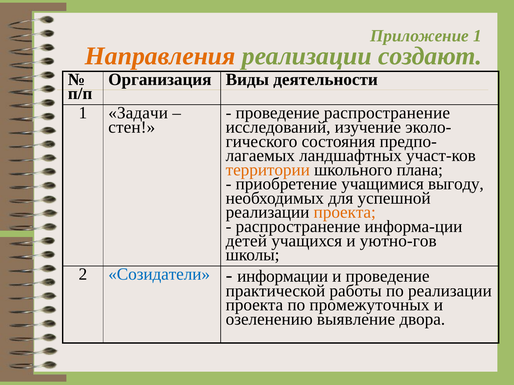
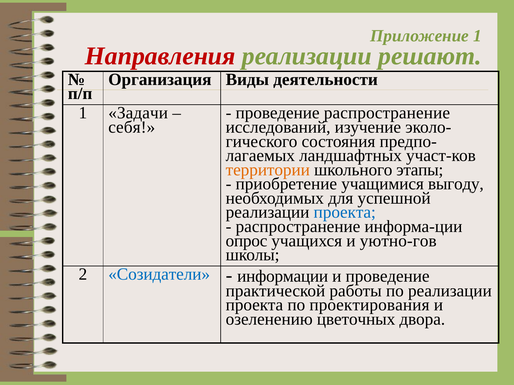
Направления colour: orange -> red
создают: создают -> решают
стен: стен -> себя
плана: плана -> этапы
проекта at (345, 213) colour: orange -> blue
детей: детей -> опрос
промежуточных: промежуточных -> проектирования
выявление: выявление -> цветочных
